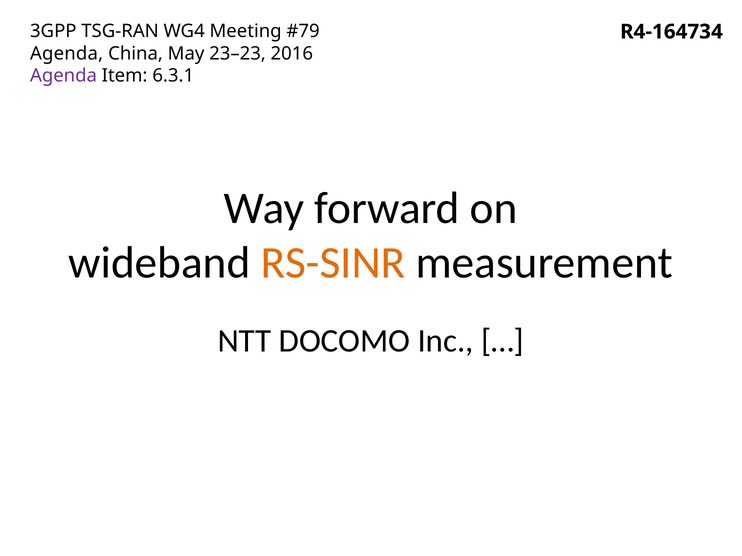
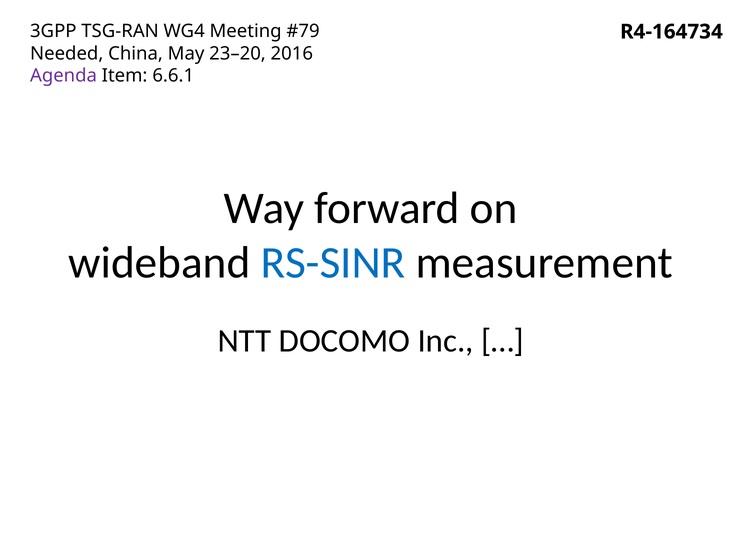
Agenda at (67, 54): Agenda -> Needed
23–23: 23–23 -> 23–20
6.3.1: 6.3.1 -> 6.6.1
RS-SINR colour: orange -> blue
